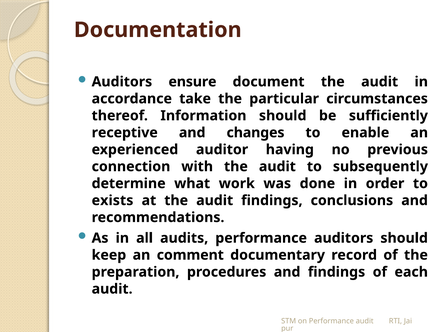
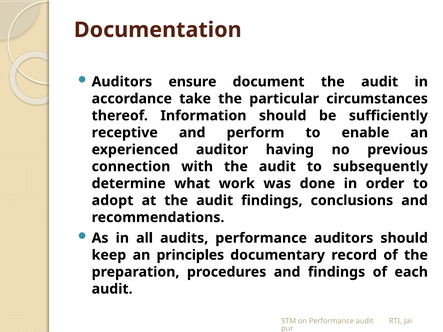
changes: changes -> perform
exists: exists -> adopt
comment: comment -> principles
